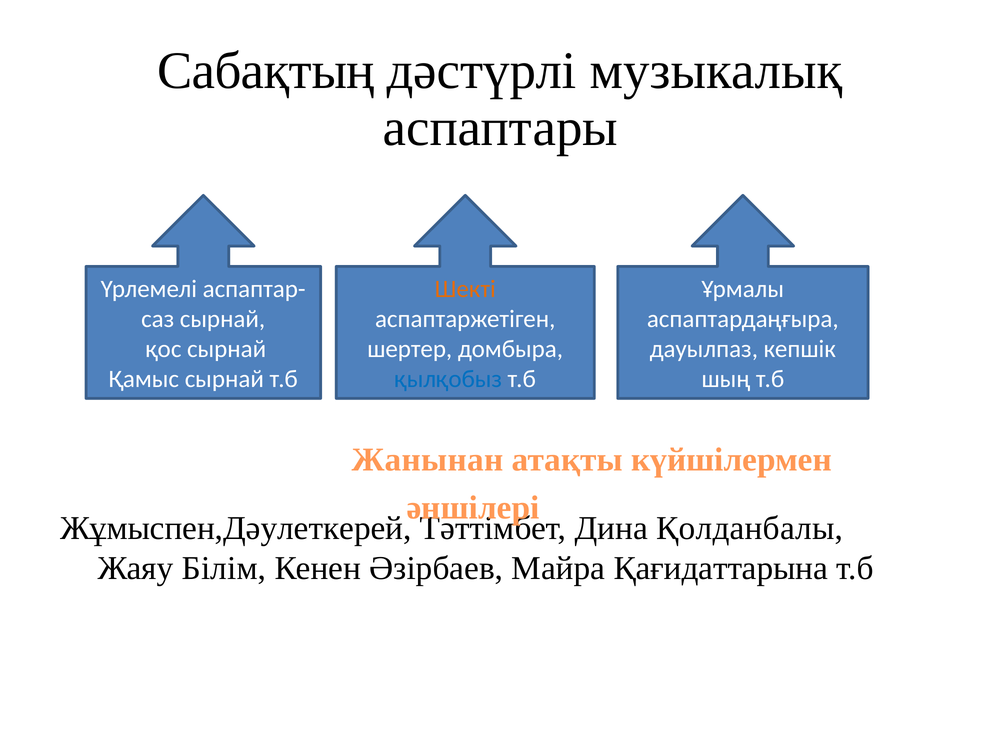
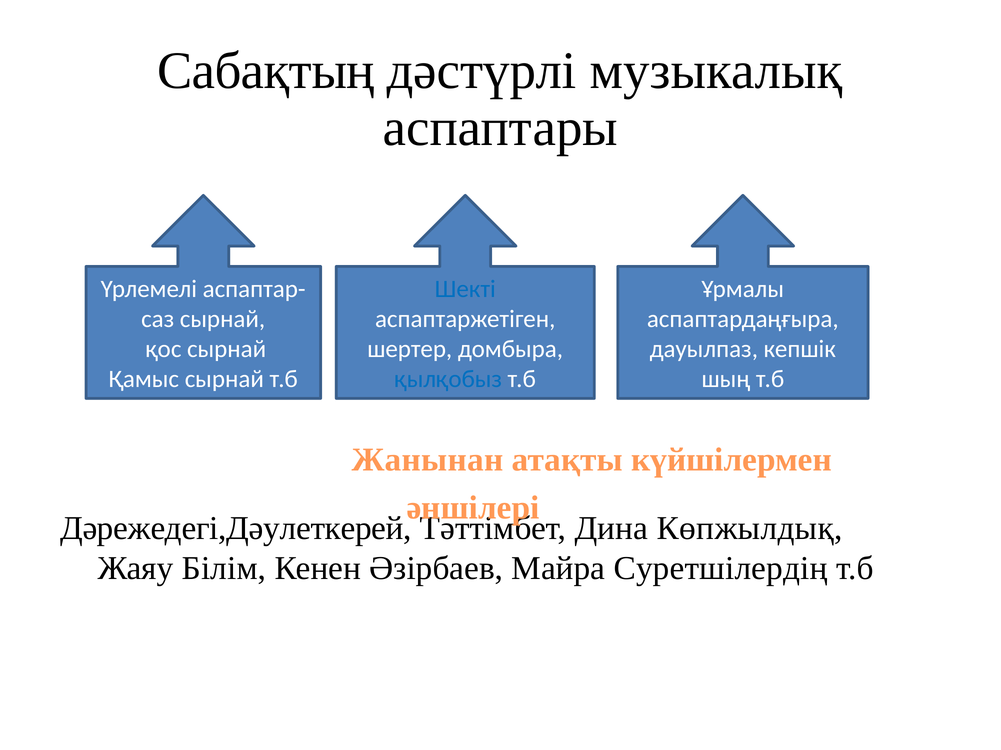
Шекті colour: orange -> blue
Жұмыспен,Дәулеткерей: Жұмыспен,Дәулеткерей -> Дәрежедегі,Дәулеткерей
Қолданбалы: Қолданбалы -> Көпжылдық
Қағидаттарына: Қағидаттарына -> Суретшілердің
